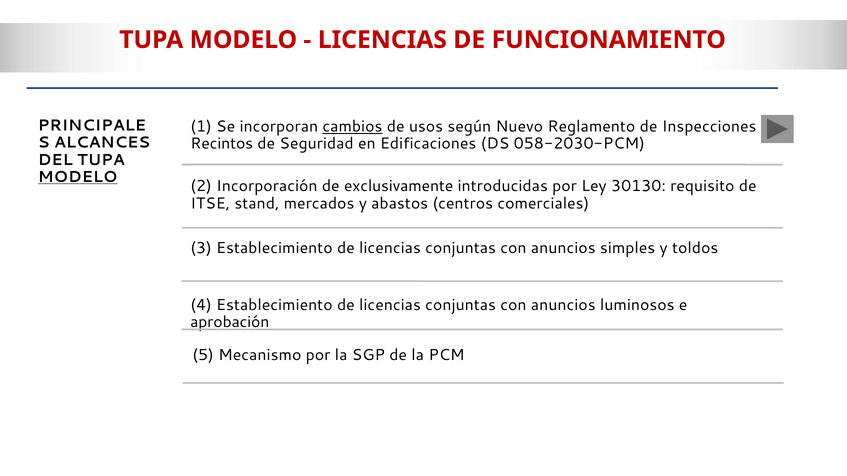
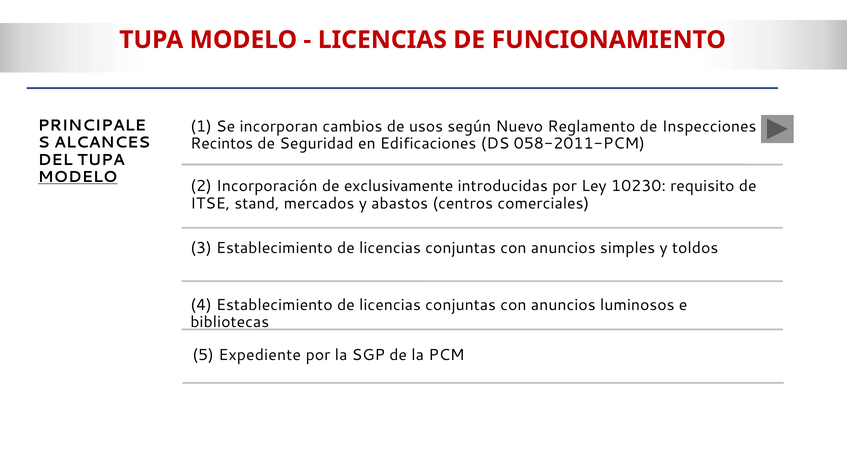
cambios underline: present -> none
058-2030-PCM: 058-2030-PCM -> 058-2011-PCM
30130: 30130 -> 10230
aprobación: aprobación -> bibliotecas
Mecanismo: Mecanismo -> Expediente
